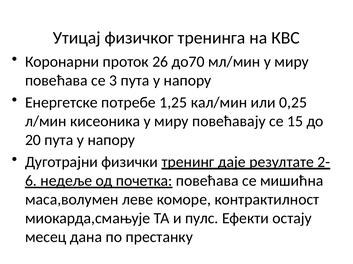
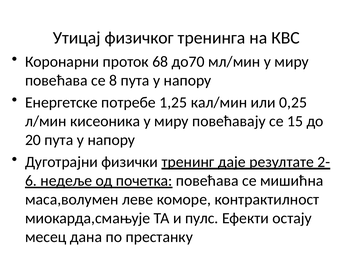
26: 26 -> 68
3: 3 -> 8
